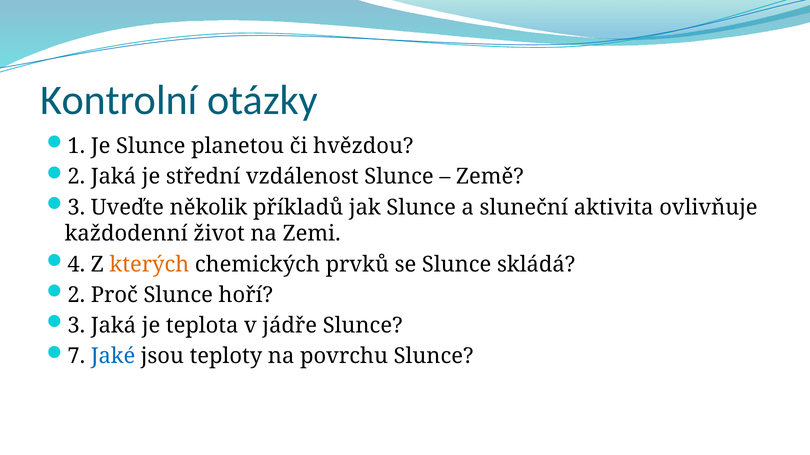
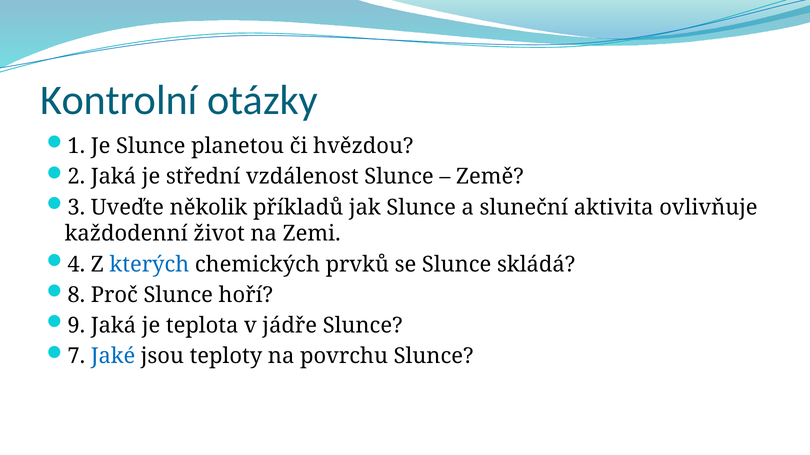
kterých colour: orange -> blue
2 at (76, 295): 2 -> 8
3 at (76, 326): 3 -> 9
